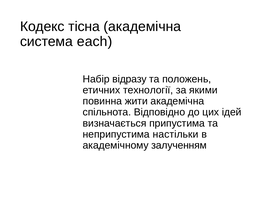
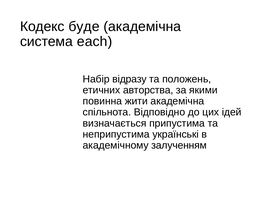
тісна: тісна -> буде
технології: технології -> авторства
настільки: настільки -> українські
